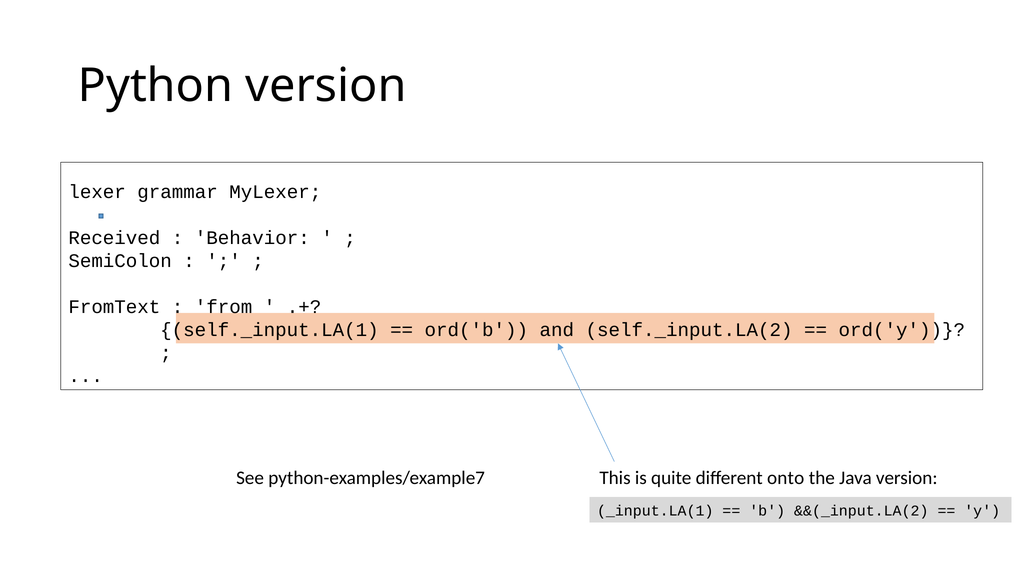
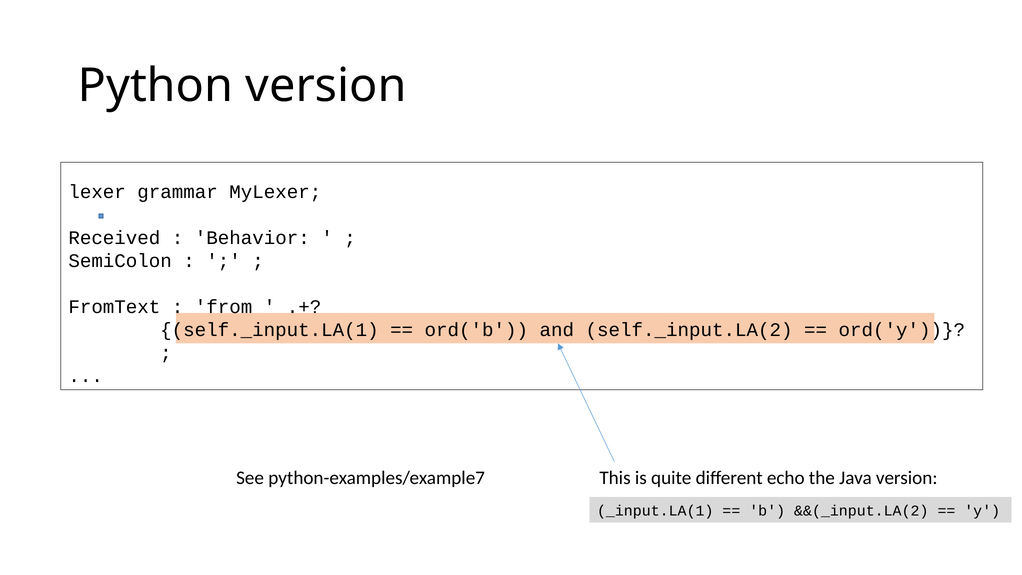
onto: onto -> echo
